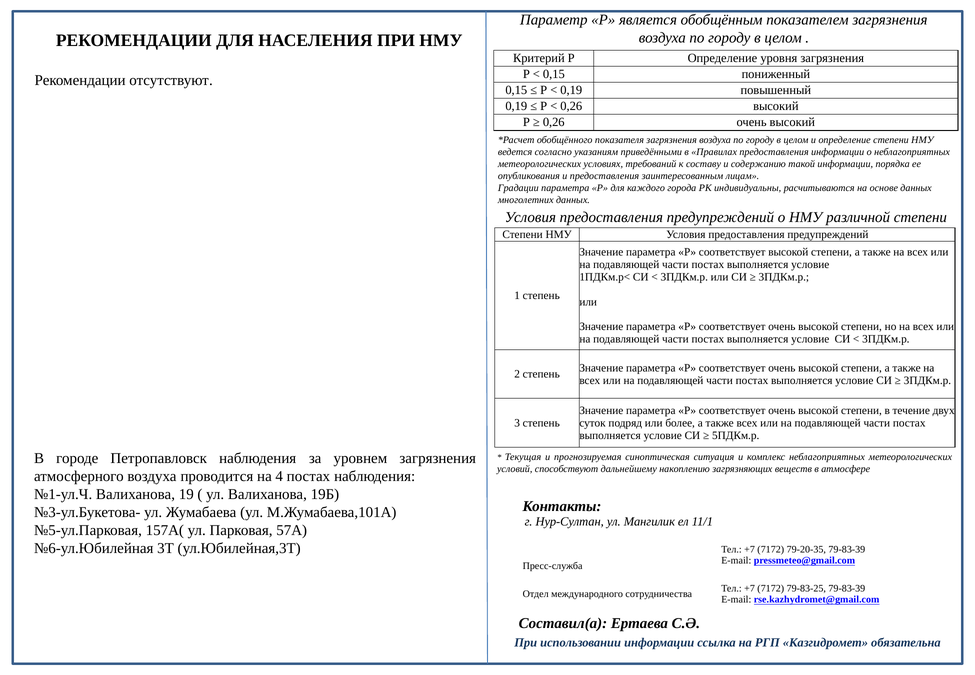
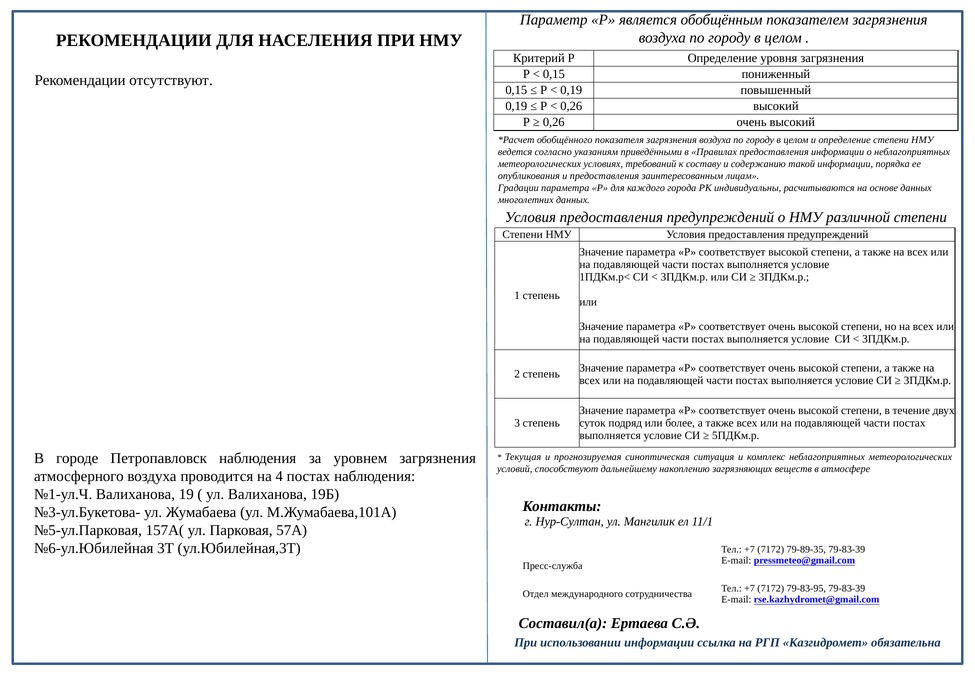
79-20-35: 79-20-35 -> 79-89-35
79-83-25: 79-83-25 -> 79-83-95
